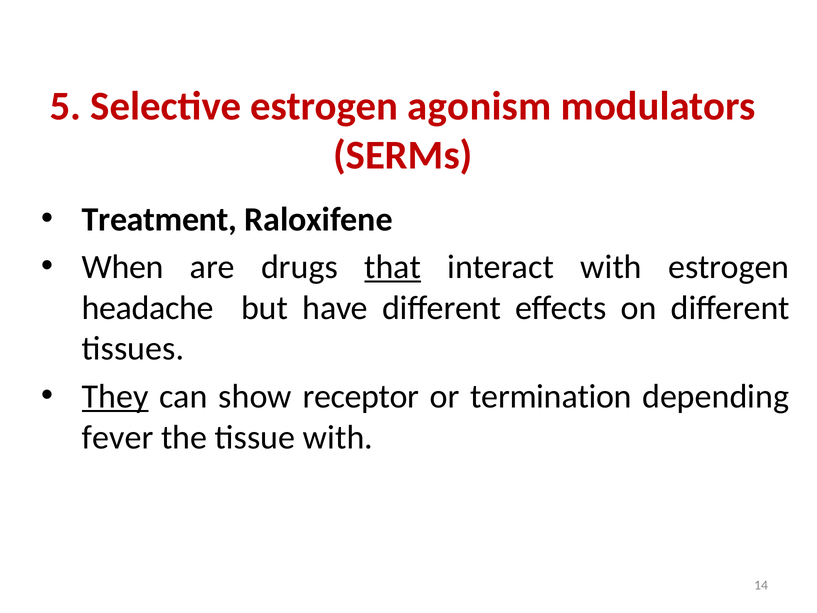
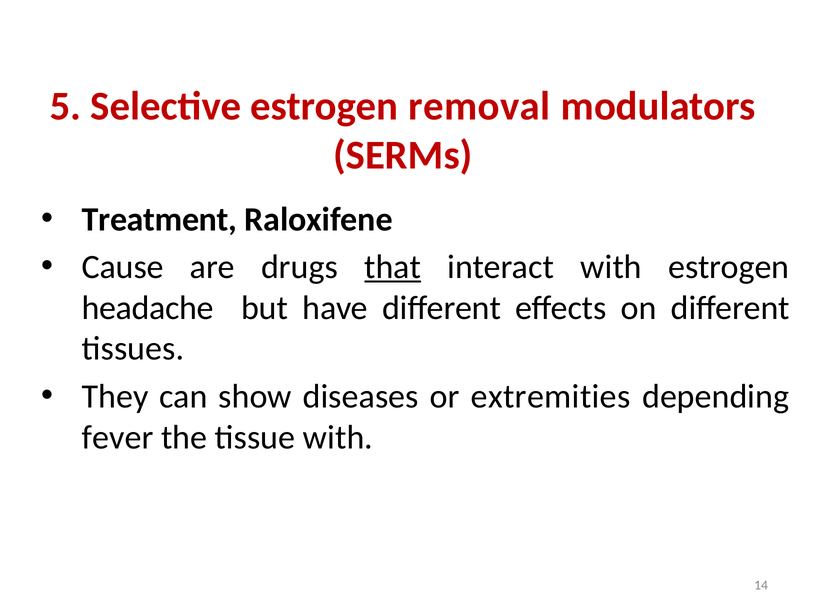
agonism: agonism -> removal
When: When -> Cause
They underline: present -> none
receptor: receptor -> diseases
termination: termination -> extremities
